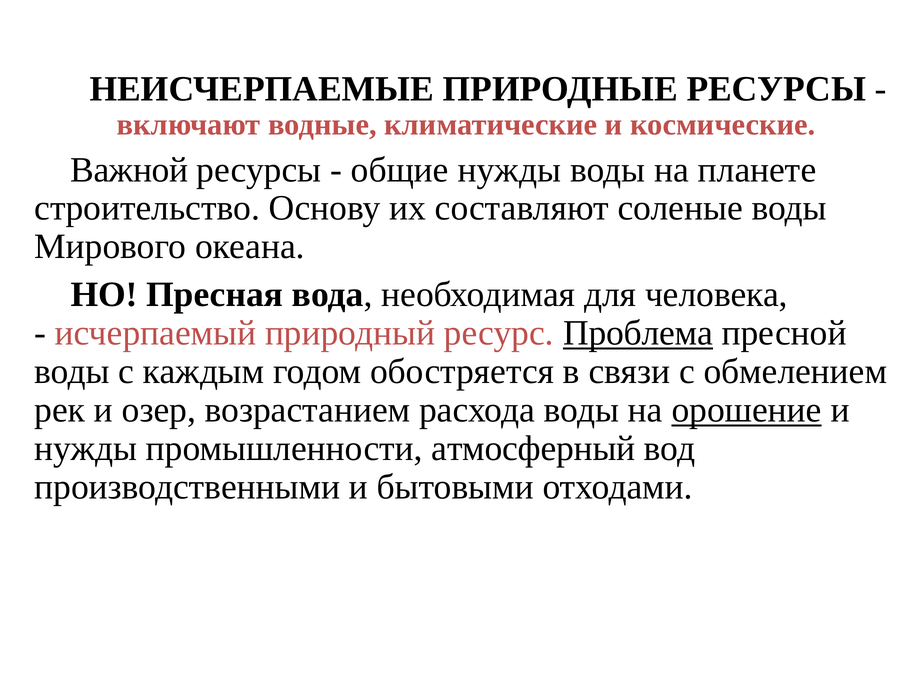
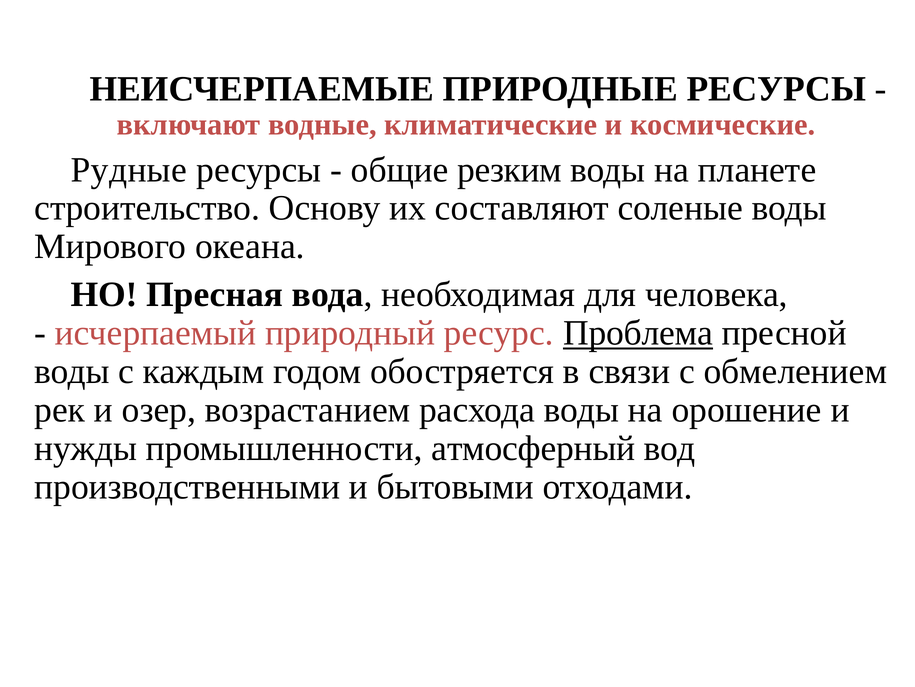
Важной: Важной -> Рудные
общие нужды: нужды -> резким
орошение underline: present -> none
